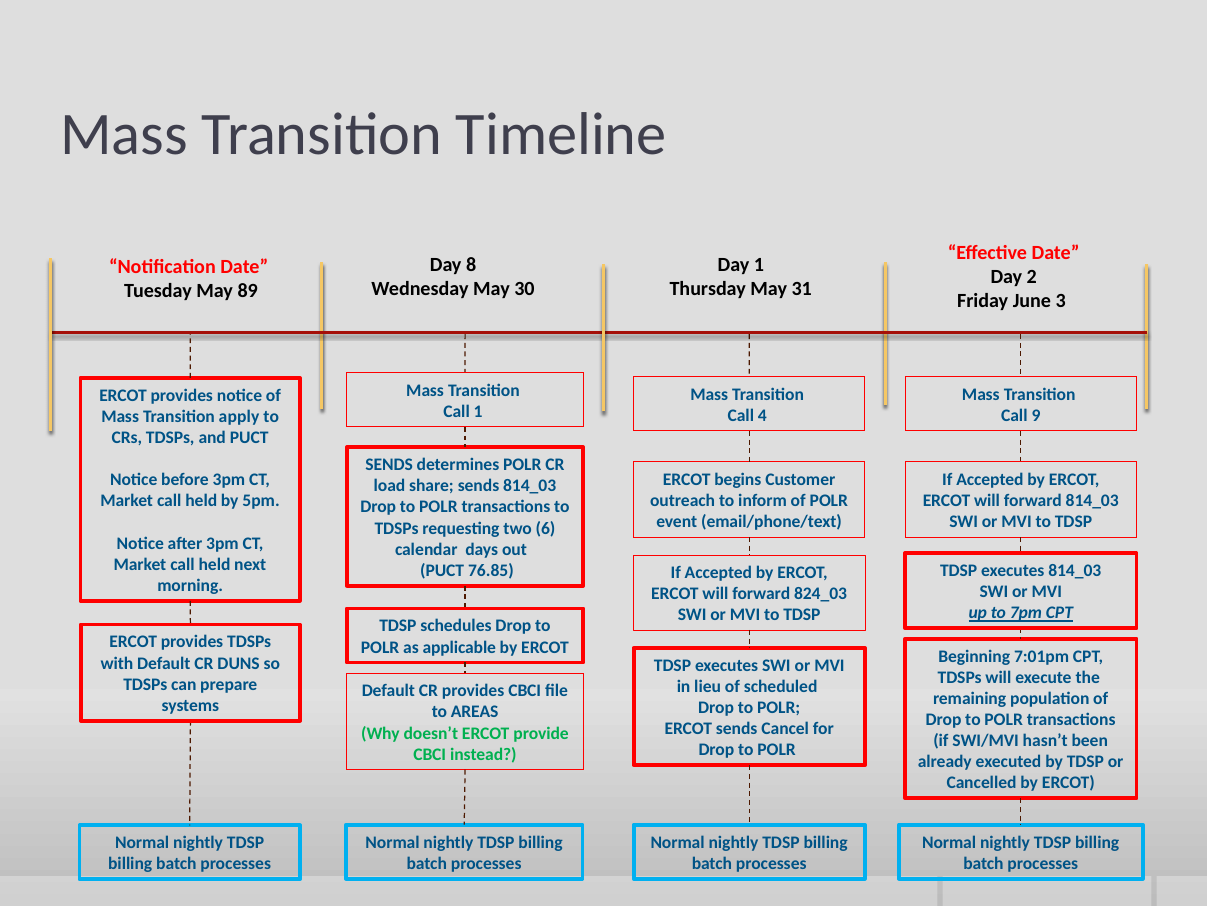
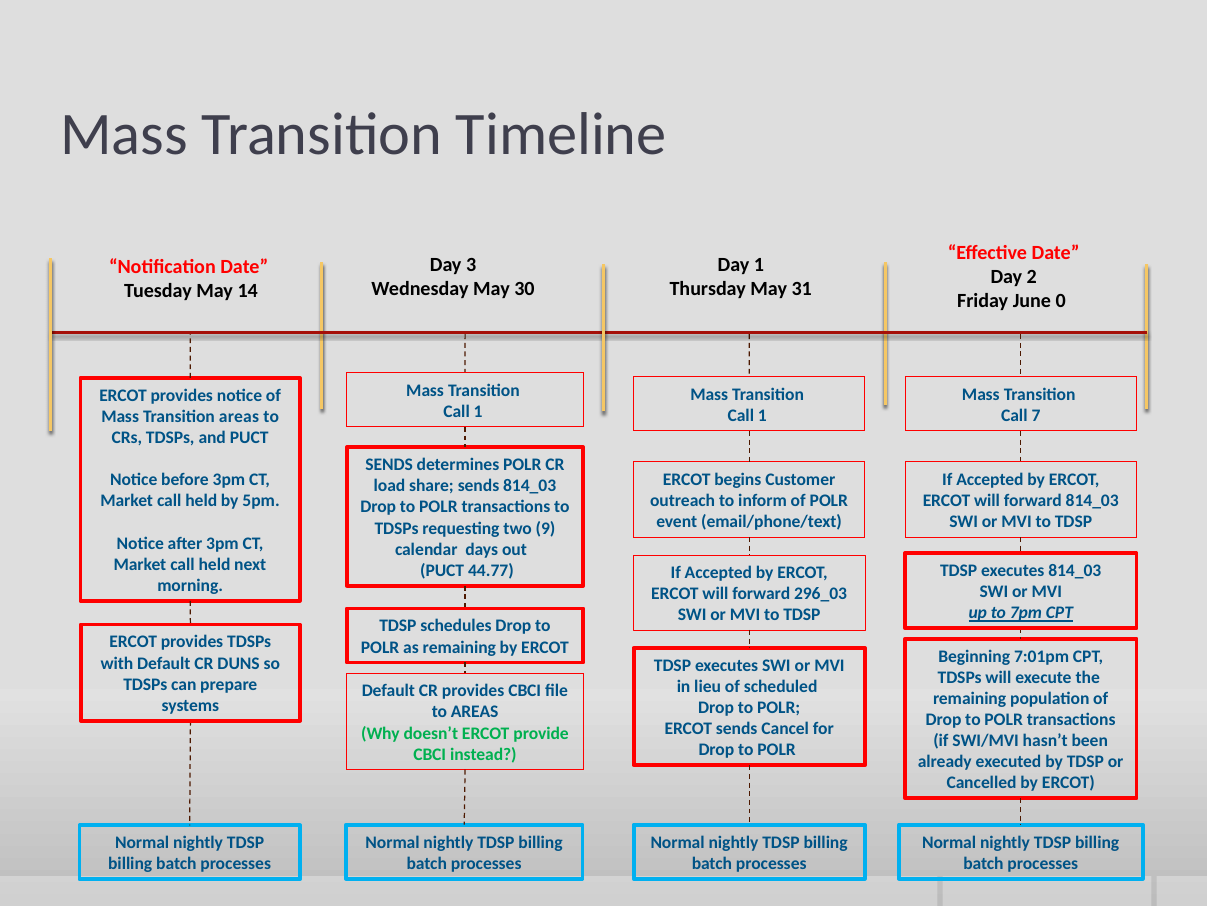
8: 8 -> 3
89: 89 -> 14
3: 3 -> 0
4 at (762, 415): 4 -> 1
9: 9 -> 7
Transition apply: apply -> areas
6: 6 -> 9
76.85: 76.85 -> 44.77
824_03: 824_03 -> 296_03
as applicable: applicable -> remaining
